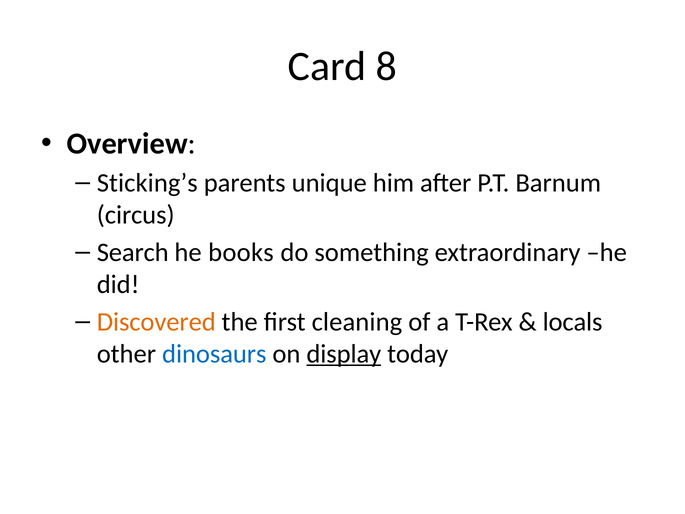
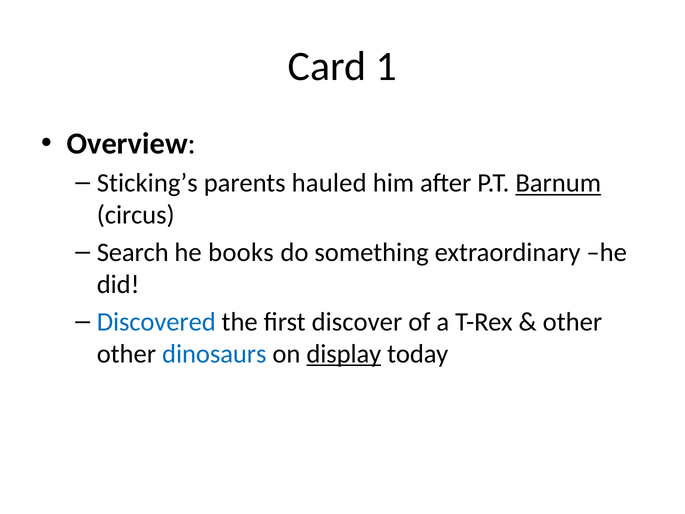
8: 8 -> 1
unique: unique -> hauled
Barnum underline: none -> present
Discovered colour: orange -> blue
cleaning: cleaning -> discover
locals at (573, 322): locals -> other
